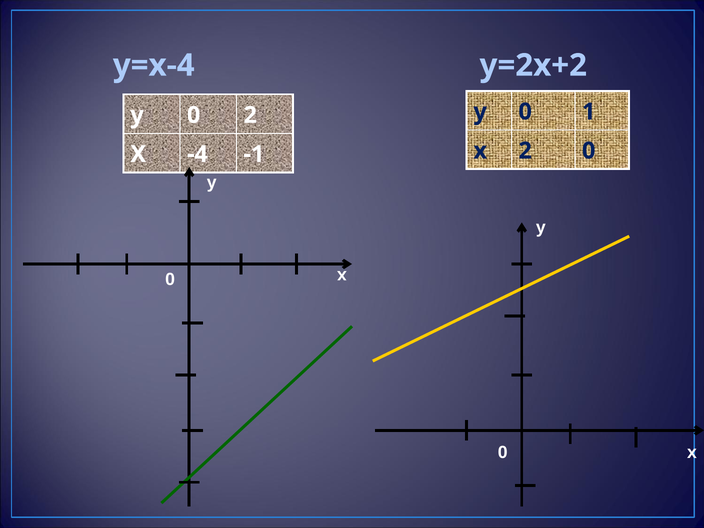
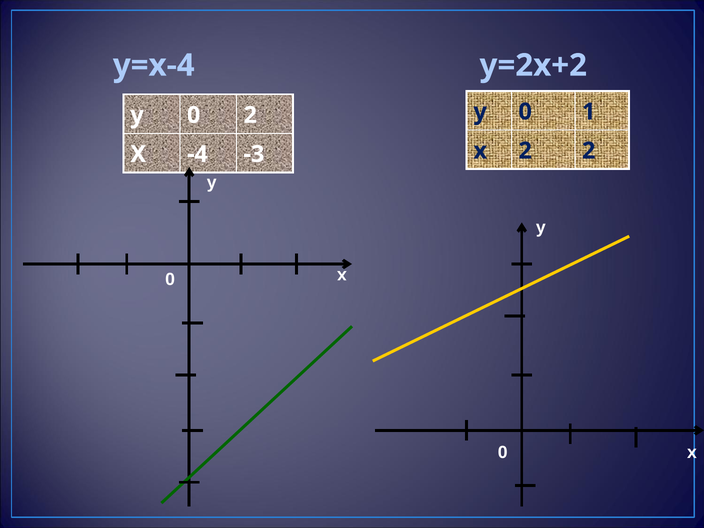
2 0: 0 -> 2
-1: -1 -> -3
